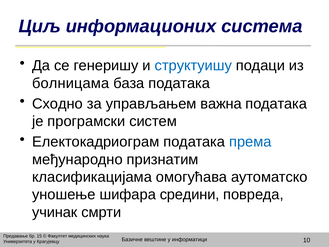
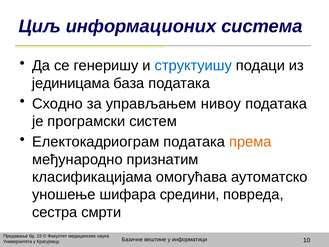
болницама: болницама -> јединицама
важна: важна -> нивоу
према colour: blue -> orange
учинак: учинак -> сестра
